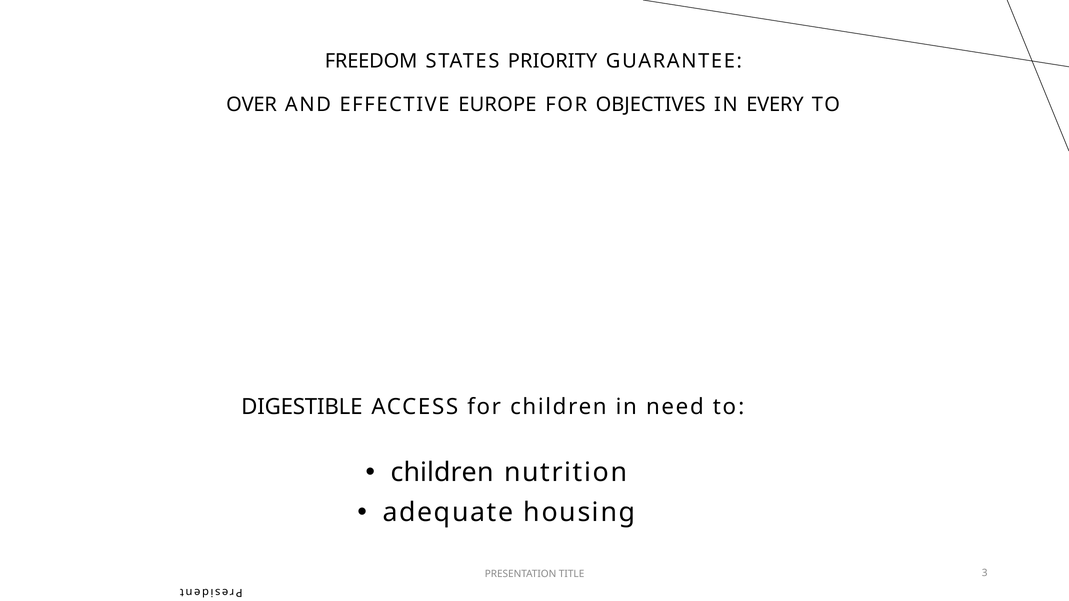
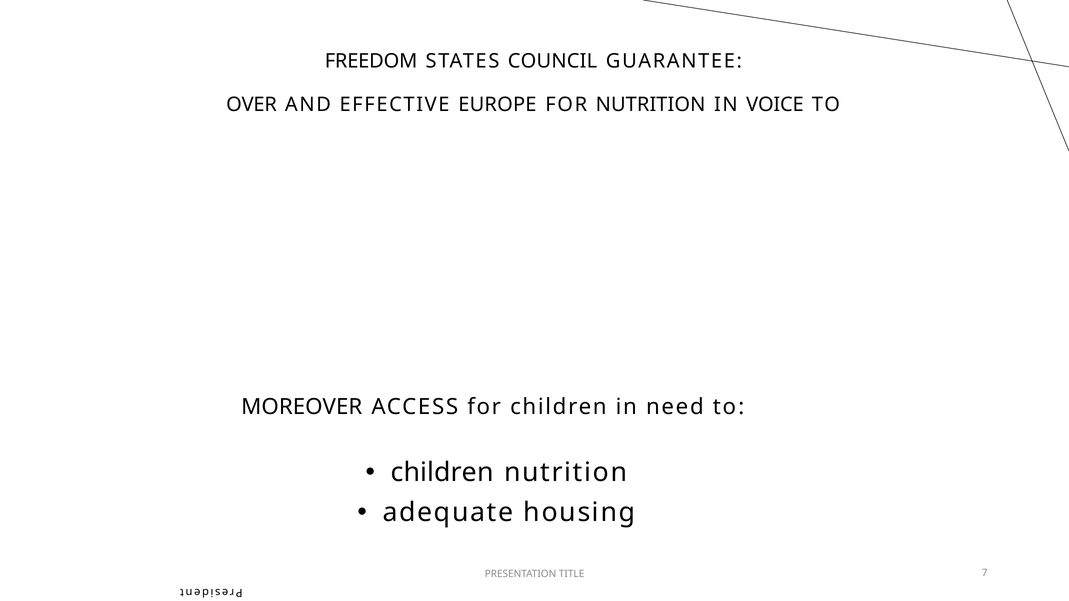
PRIORITY: PRIORITY -> COUNCIL
FOR OBJECTIVES: OBJECTIVES -> NUTRITION
EVERY: EVERY -> VOICE
DIGESTIBLE: DIGESTIBLE -> MOREOVER
3: 3 -> 7
